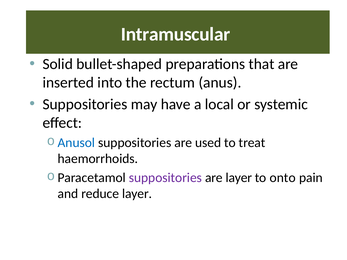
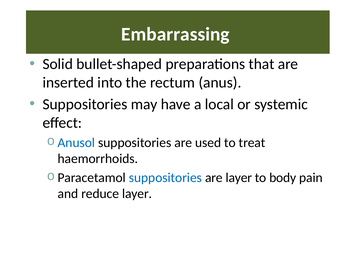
Intramuscular: Intramuscular -> Embarrassing
suppositories at (165, 178) colour: purple -> blue
onto: onto -> body
